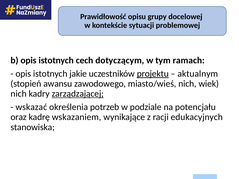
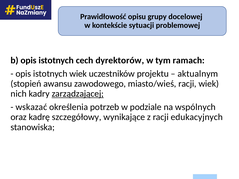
dotyczącym: dotyczącym -> dyrektorów
istotnych jakie: jakie -> wiek
projektu underline: present -> none
miasto/wieś nich: nich -> racji
potencjału: potencjału -> wspólnych
wskazaniem: wskazaniem -> szczegółowy
